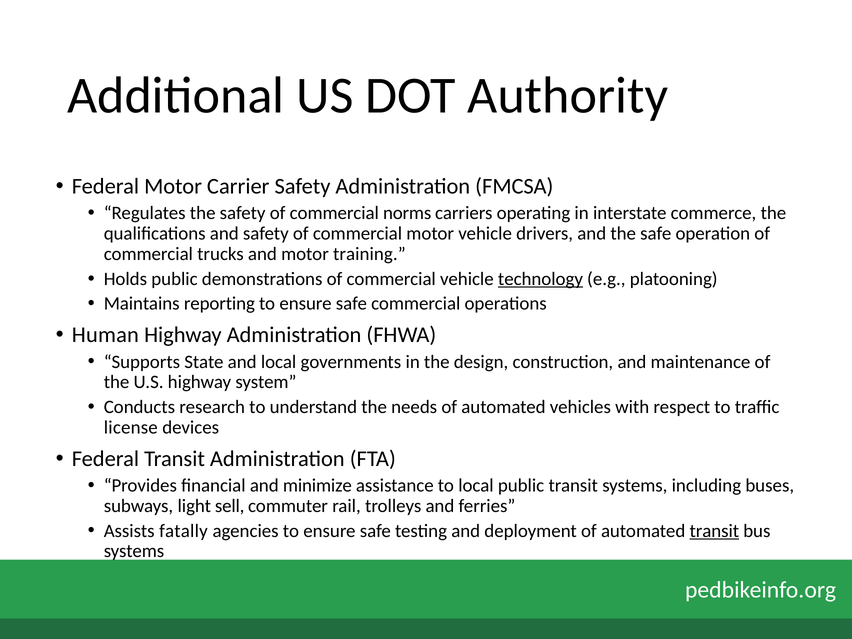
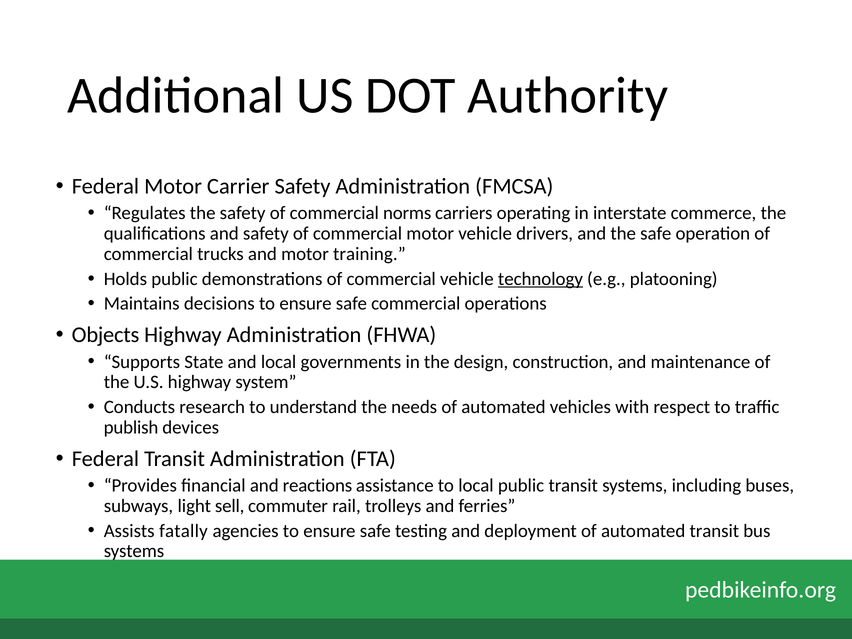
reporting: reporting -> decisions
Human: Human -> Objects
license: license -> publish
minimize: minimize -> reactions
transit at (714, 531) underline: present -> none
